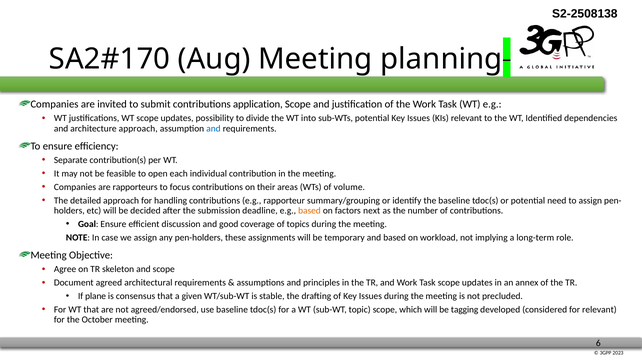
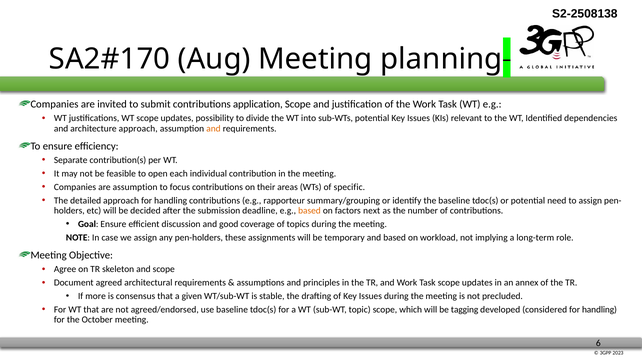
and at (213, 129) colour: blue -> orange
are rapporteurs: rapporteurs -> assumption
volume: volume -> specific
plane: plane -> more
considered for relevant: relevant -> handling
